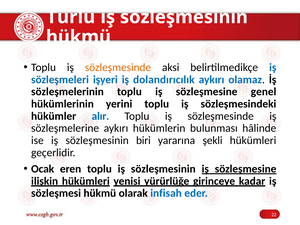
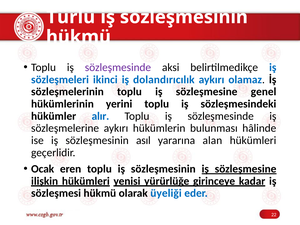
sözleşmesinde at (118, 67) colour: orange -> purple
işyeri: işyeri -> ikinci
biri: biri -> asıl
şekli: şekli -> alan
infisah: infisah -> üyeliği
